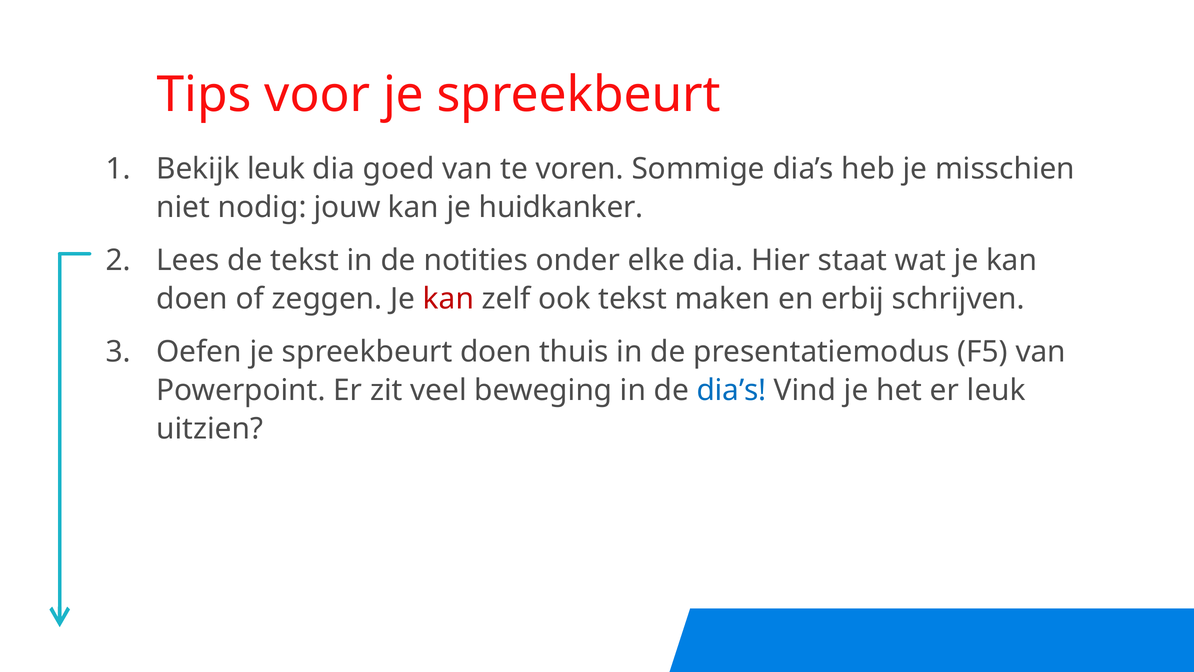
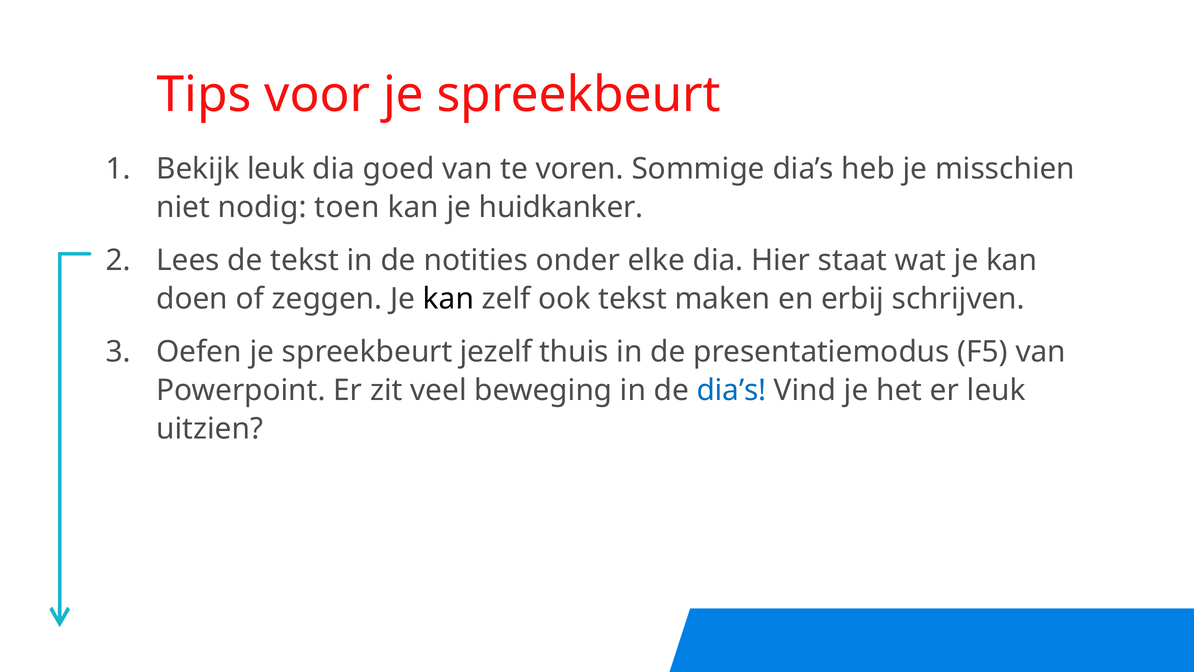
jouw: jouw -> toen
kan at (449, 299) colour: red -> black
spreekbeurt doen: doen -> jezelf
